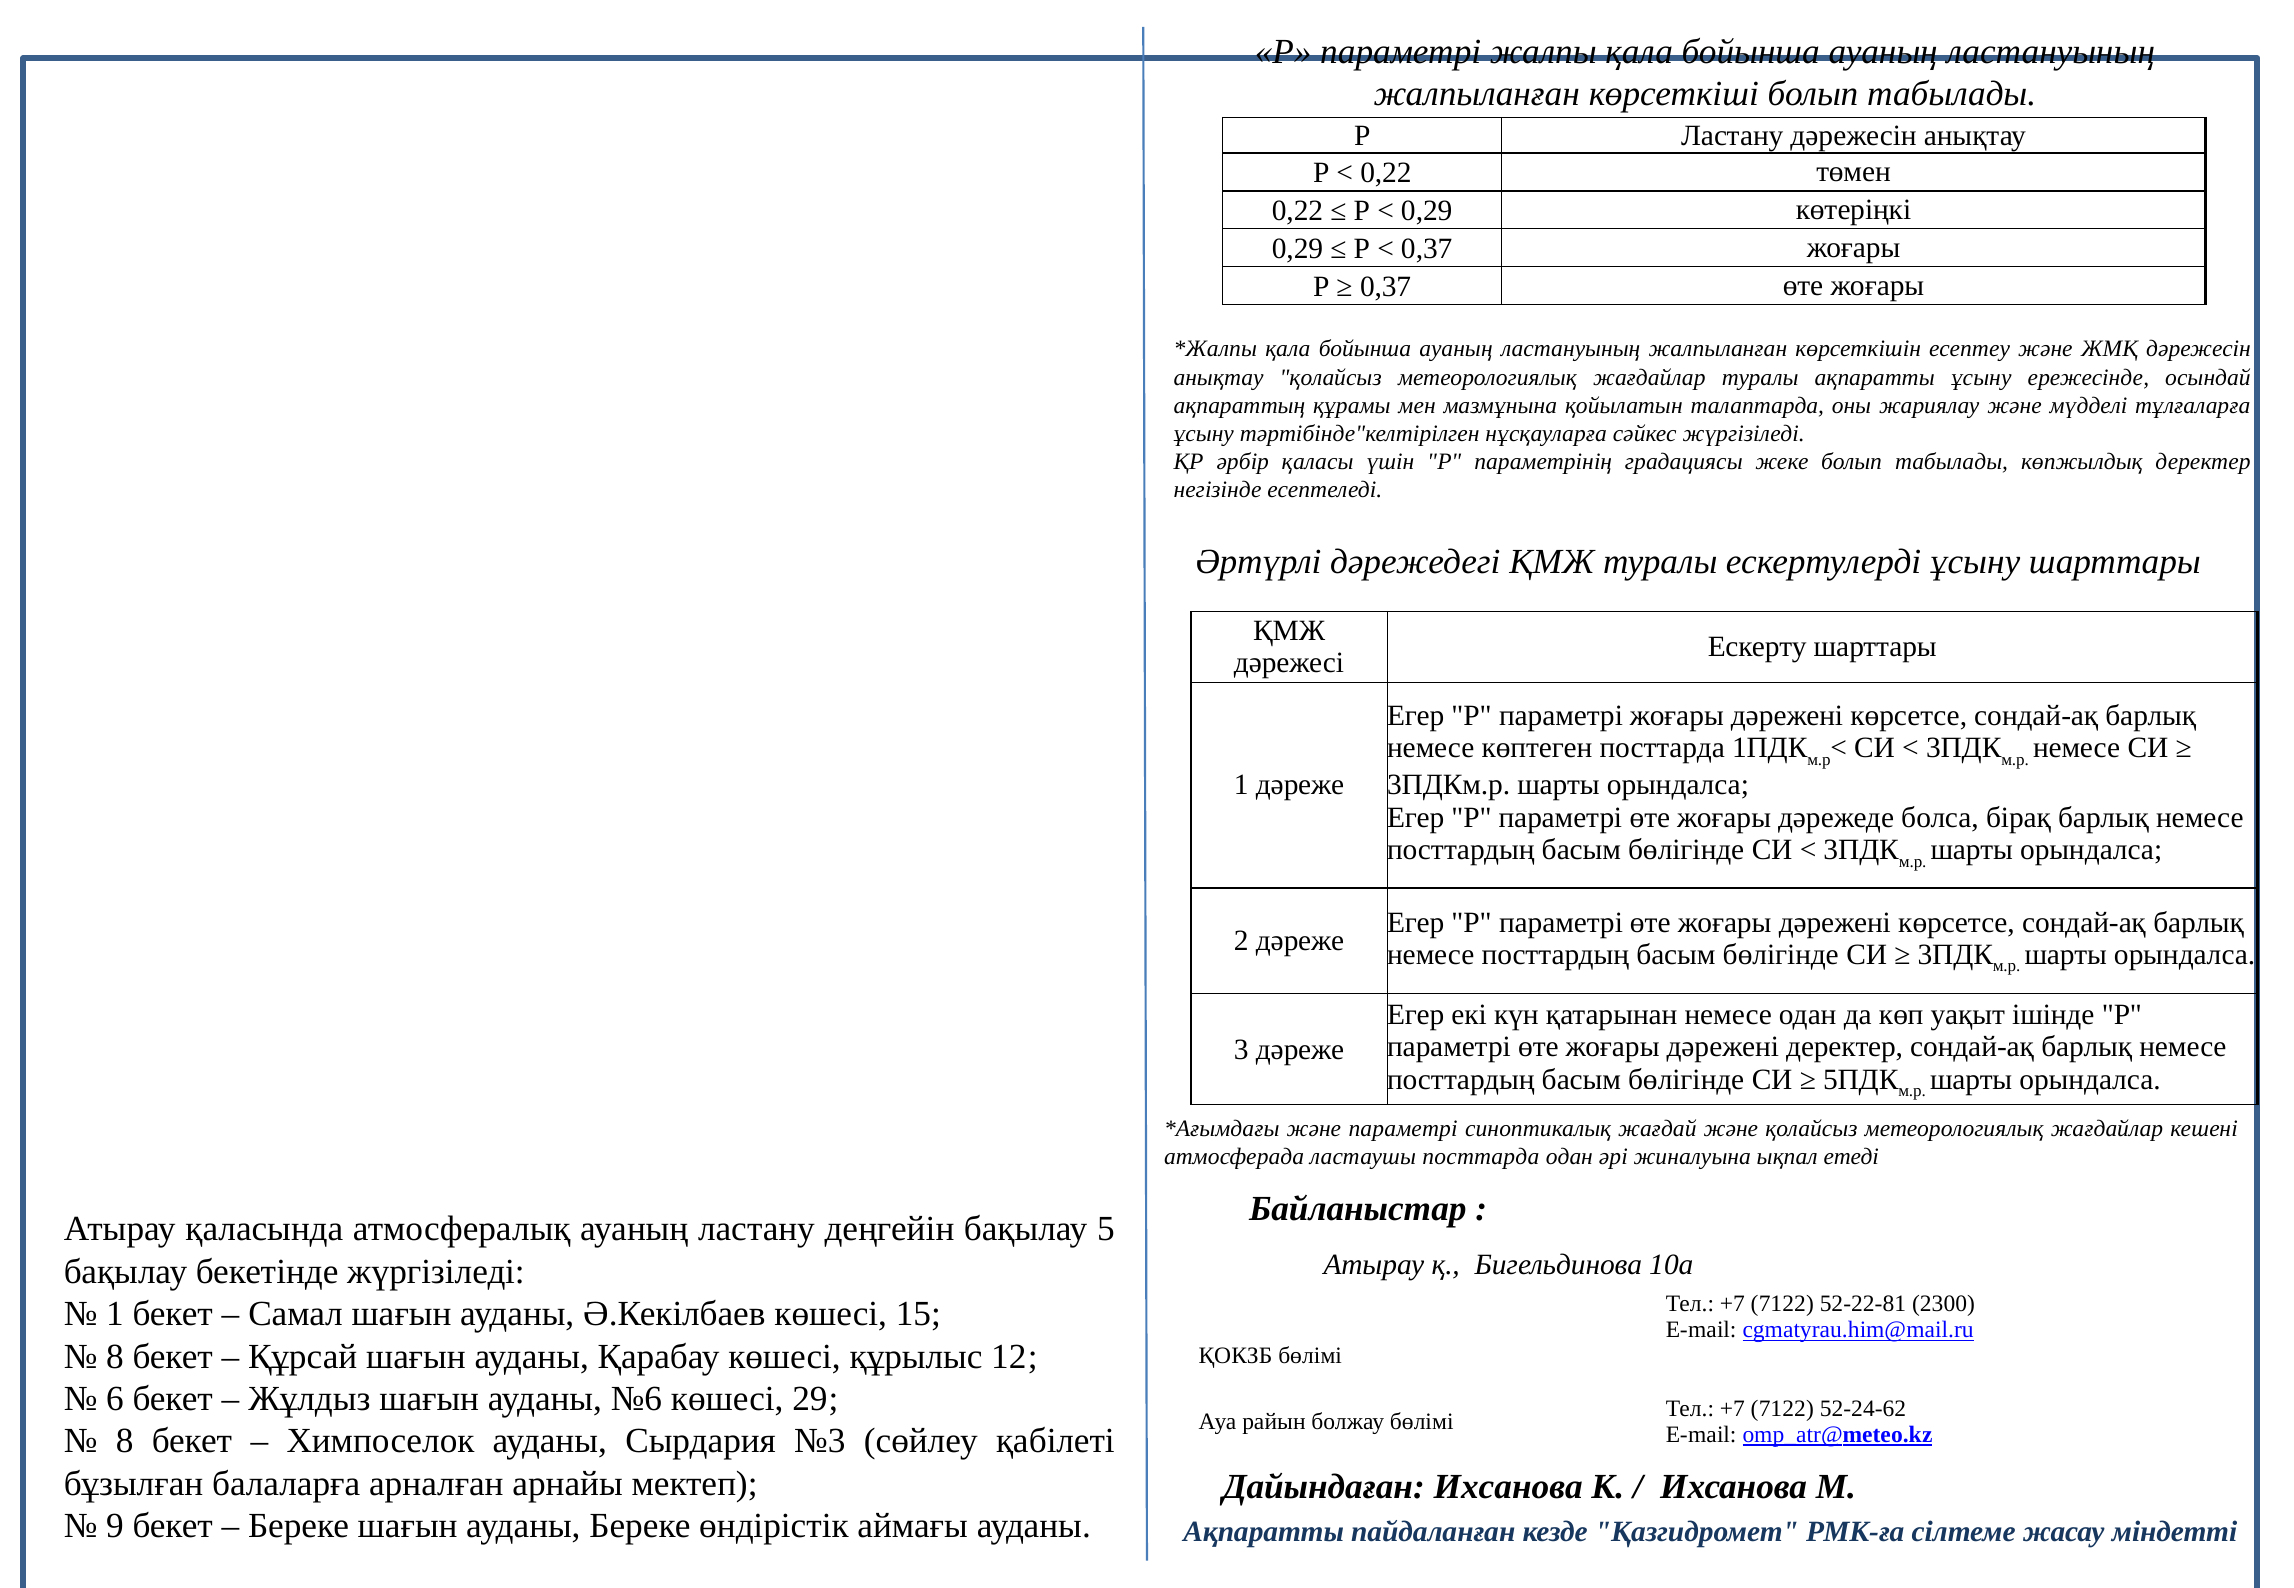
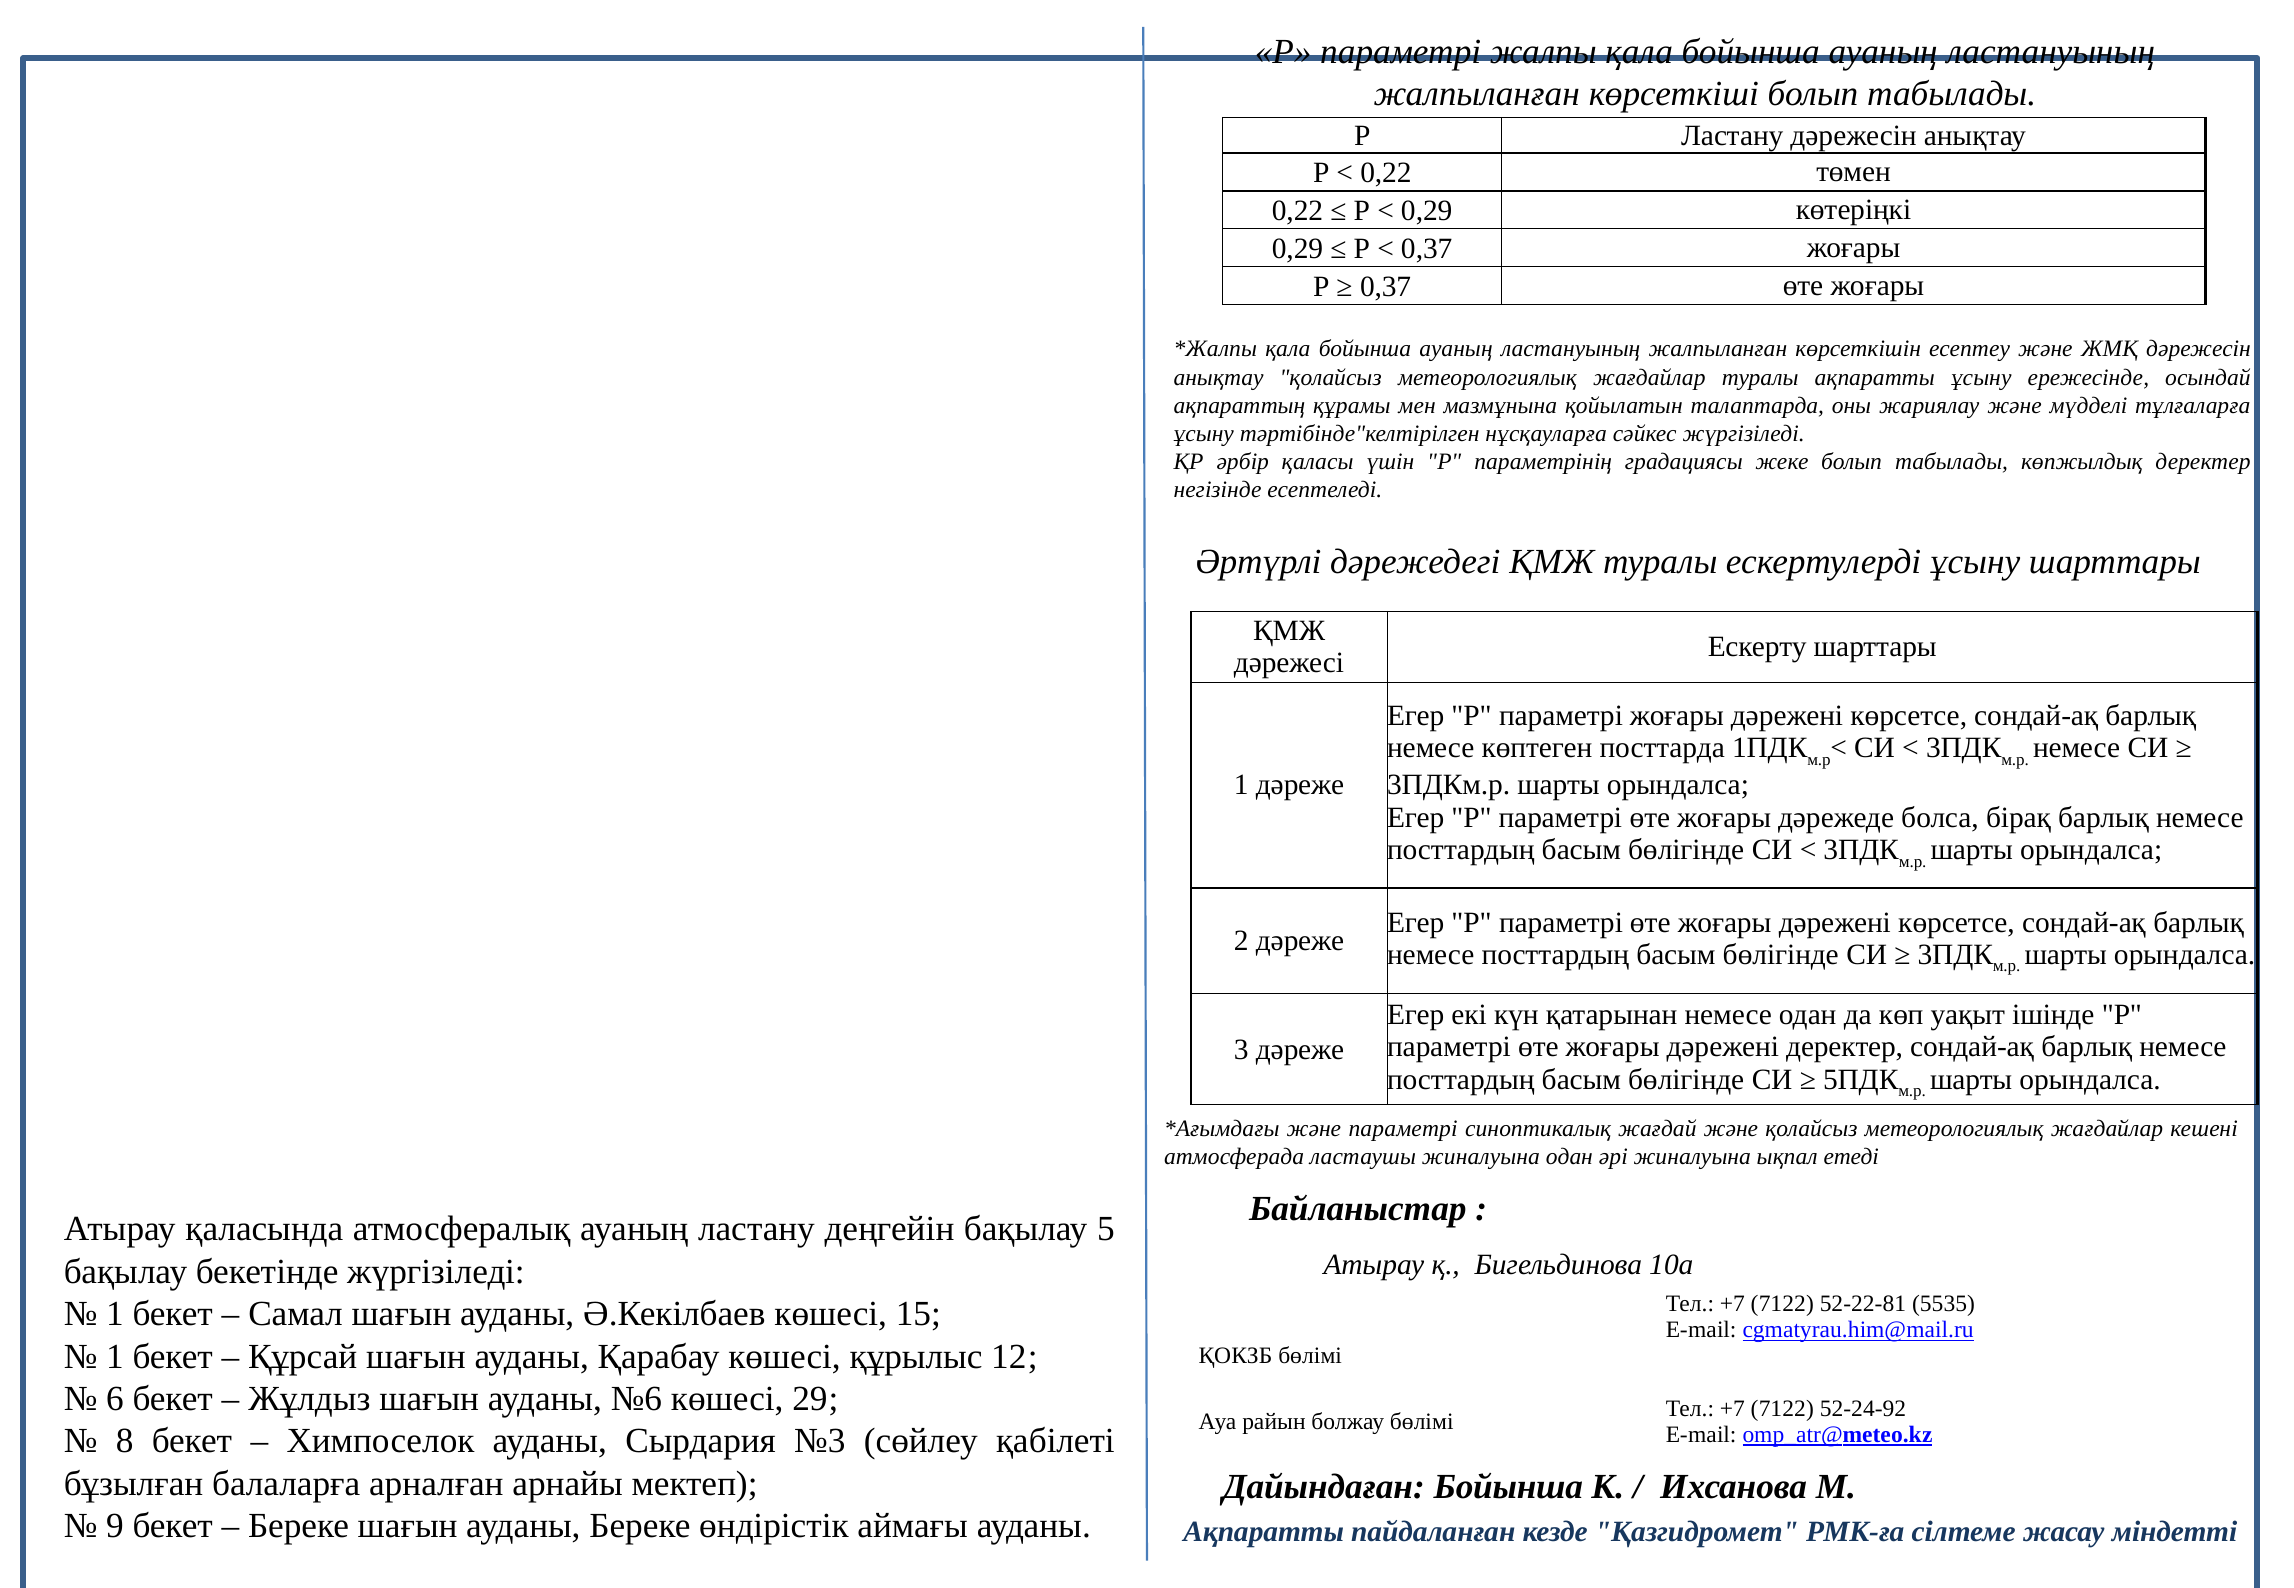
ластаушы посттарда: посттарда -> жиналуына
2300: 2300 -> 5535
8 at (115, 1356): 8 -> 1
52-24-62: 52-24-62 -> 52-24-92
Дайындаған Ихсанова: Ихсанова -> Бойынша
